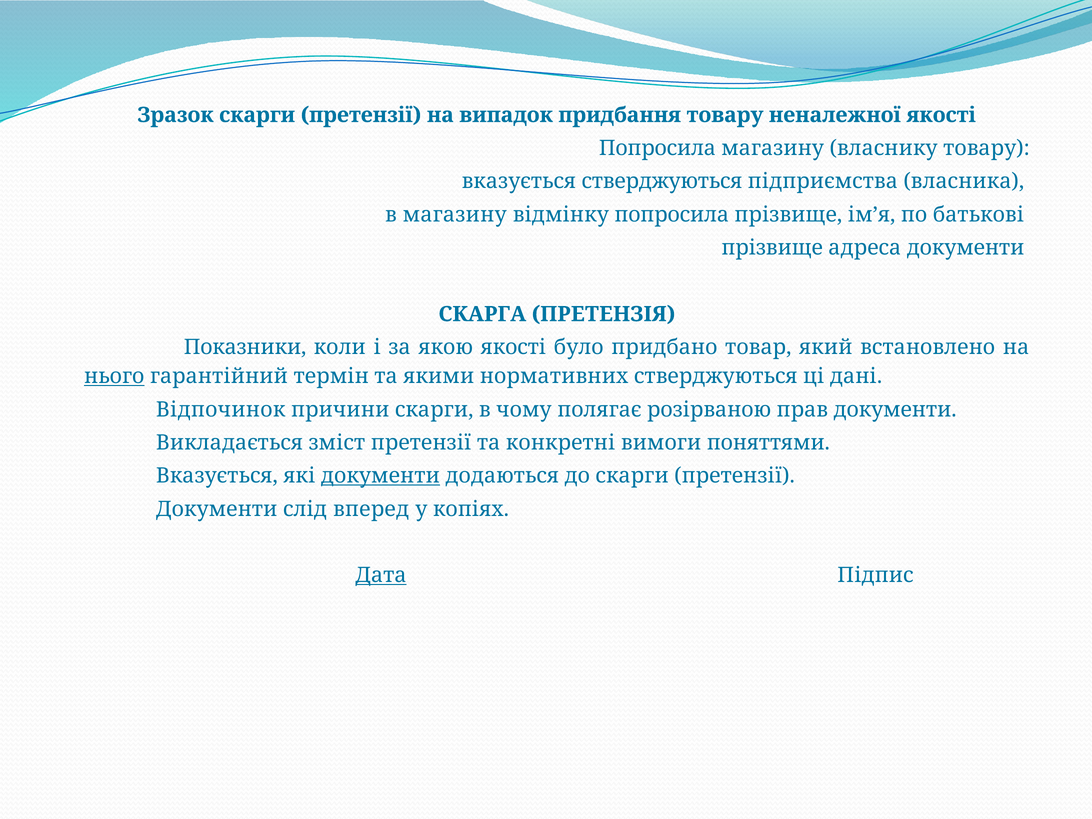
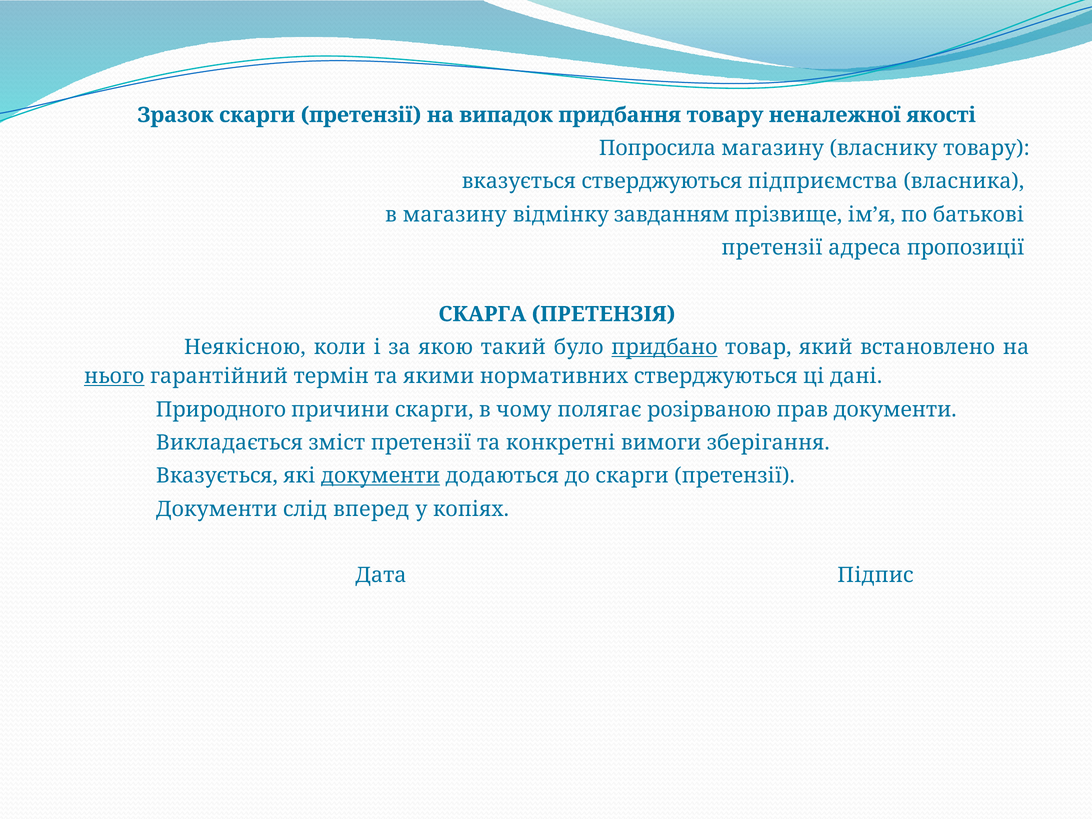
відмінку попросила: попросила -> завданням
прізвище at (772, 248): прізвище -> претензії
адреса документи: документи -> пропозиції
Показники: Показники -> Неякісною
якою якості: якості -> такий
придбано underline: none -> present
Відпочинок: Відпочинок -> Природного
поняттями: поняттями -> зберігання
Дата underline: present -> none
